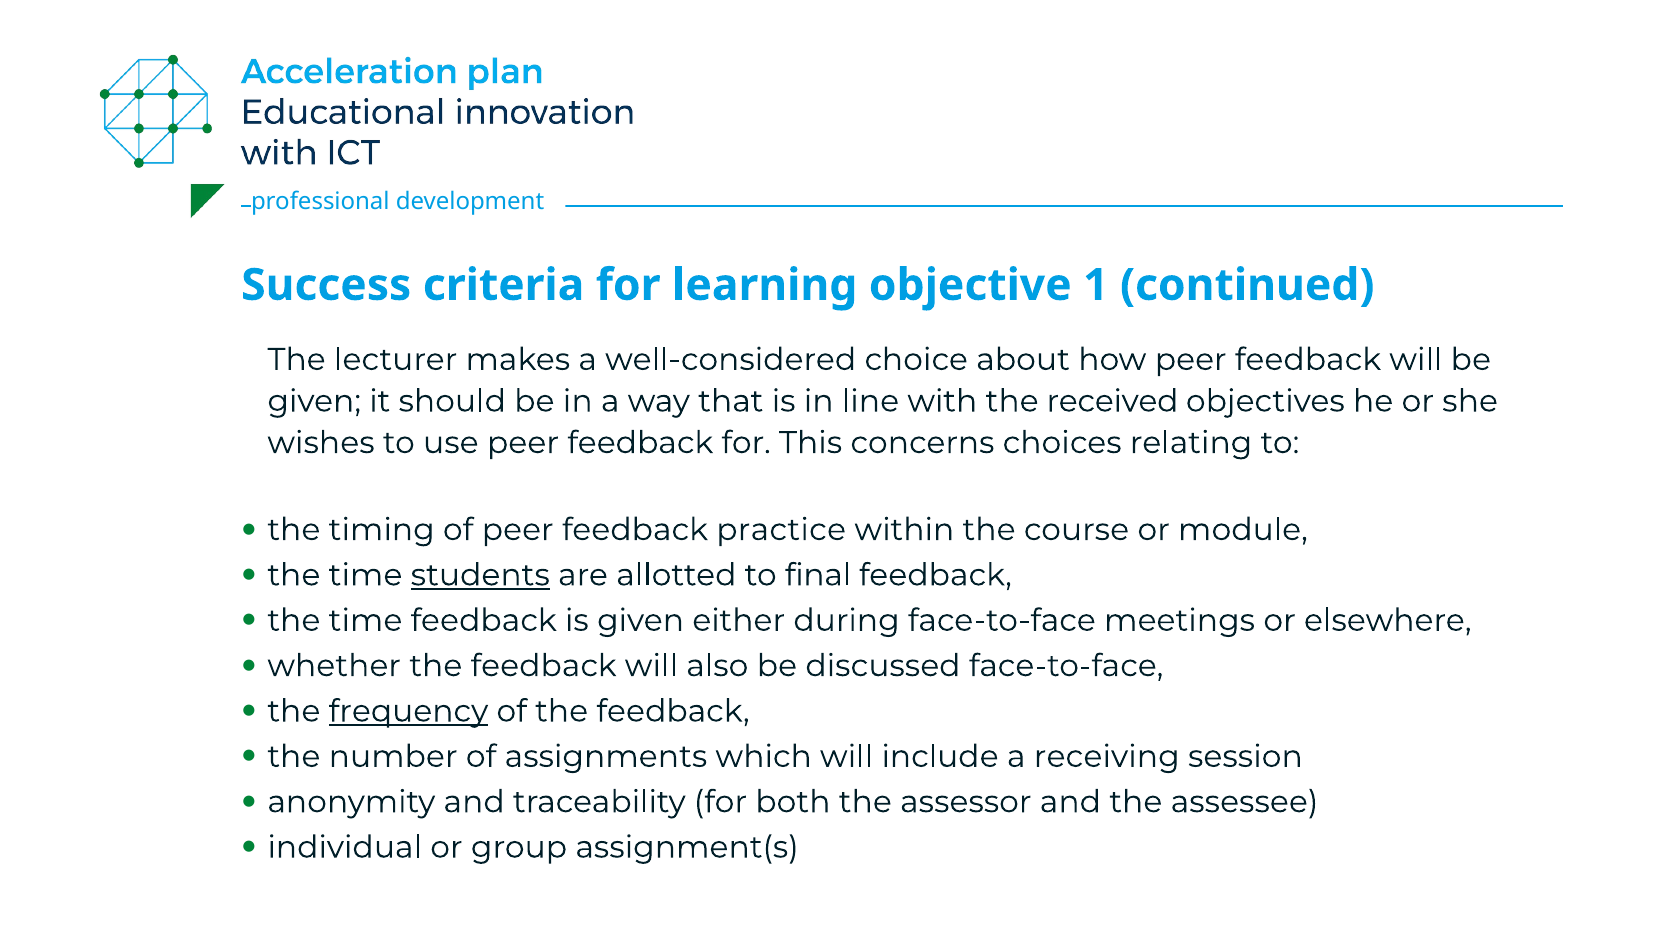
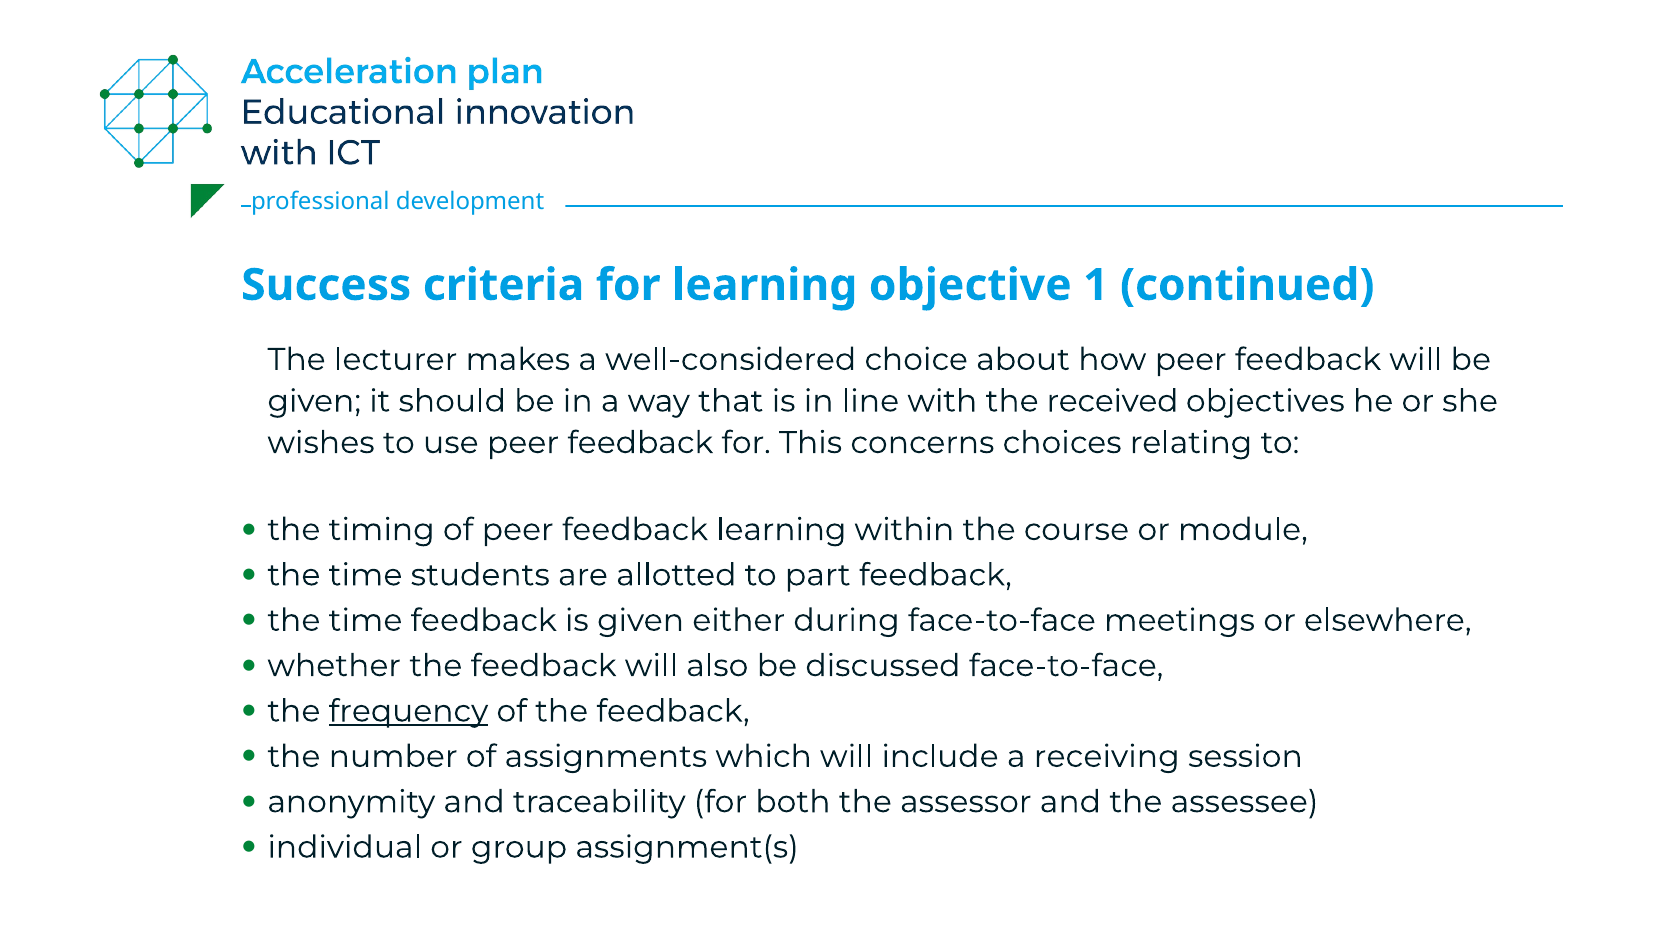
feedback practice: practice -> learning
students underline: present -> none
final: final -> part
